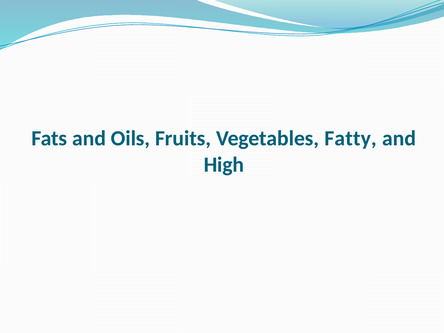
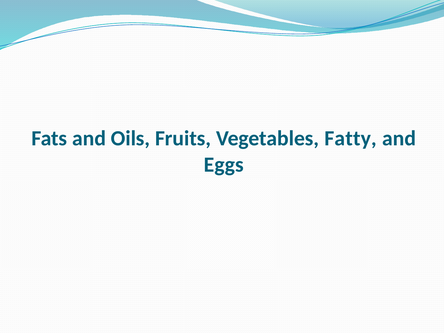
High: High -> Eggs
